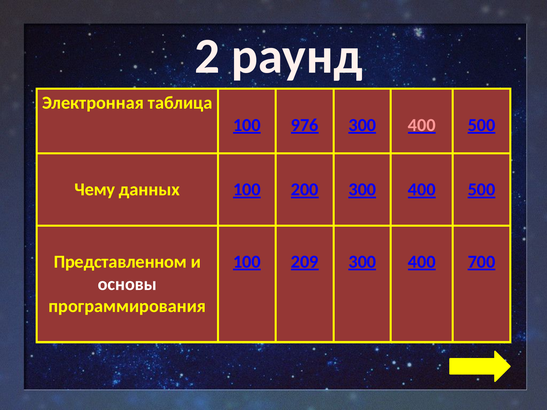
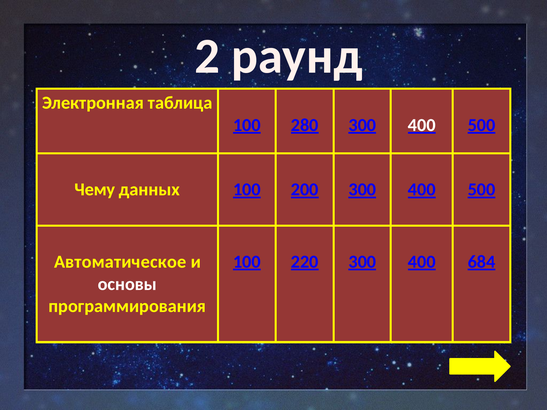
976: 976 -> 280
400 at (422, 125) colour: pink -> white
Представленном: Представленном -> Автоматическое
209: 209 -> 220
700: 700 -> 684
